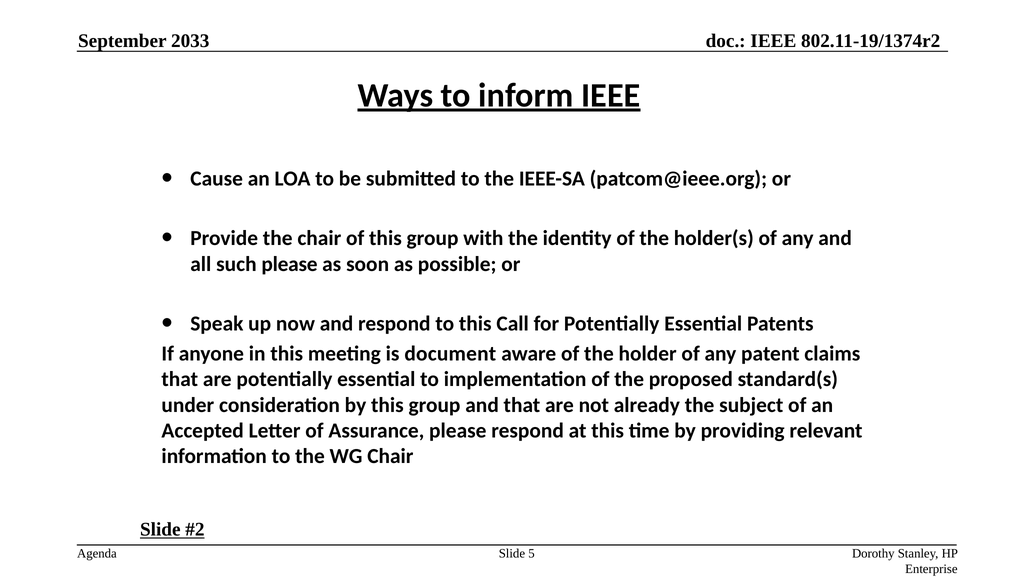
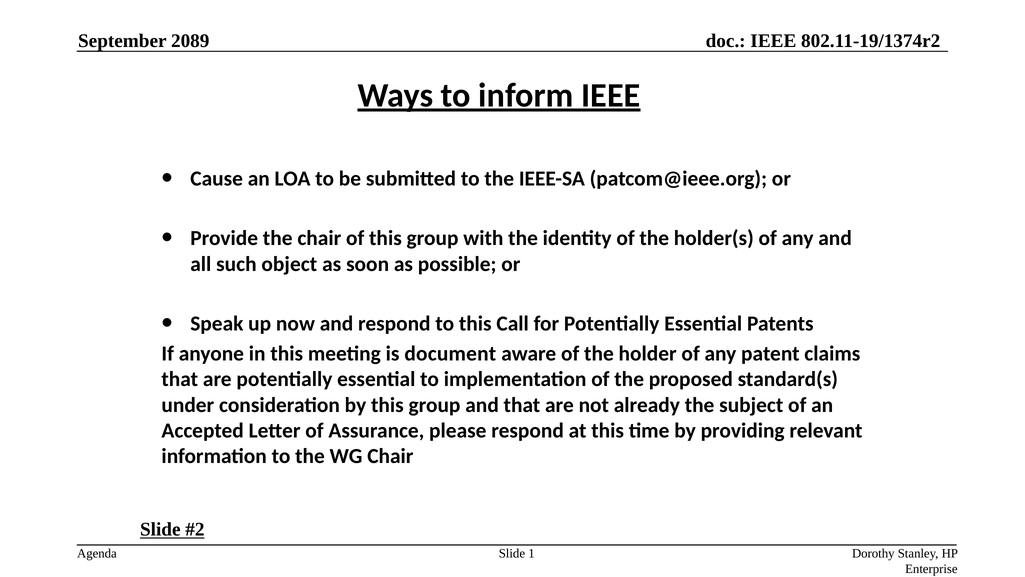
2033: 2033 -> 2089
such please: please -> object
5: 5 -> 1
